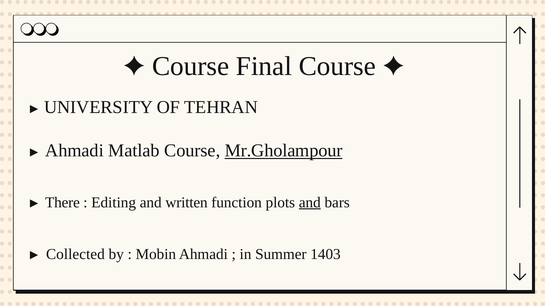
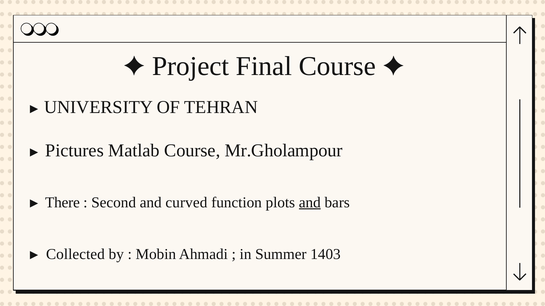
Course at (191, 66): Course -> Project
Ahmadi at (75, 151): Ahmadi -> Pictures
Mr.Gholampour underline: present -> none
Editing: Editing -> Second
written: written -> curved
